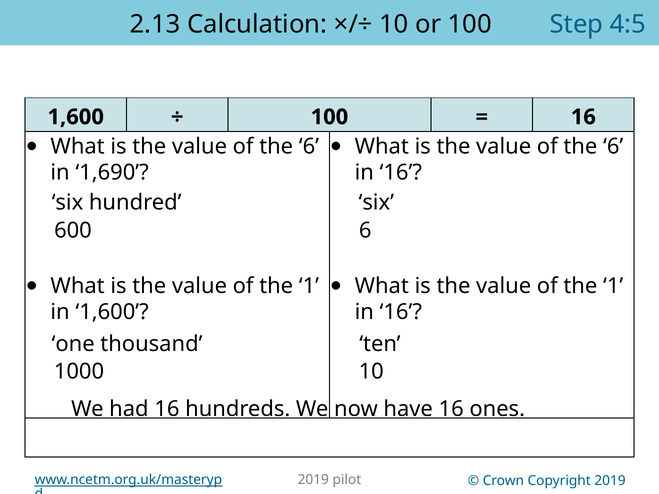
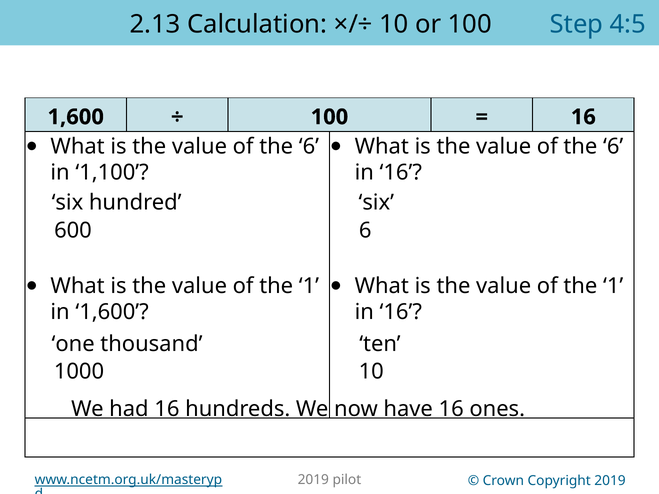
1,690: 1,690 -> 1,100
